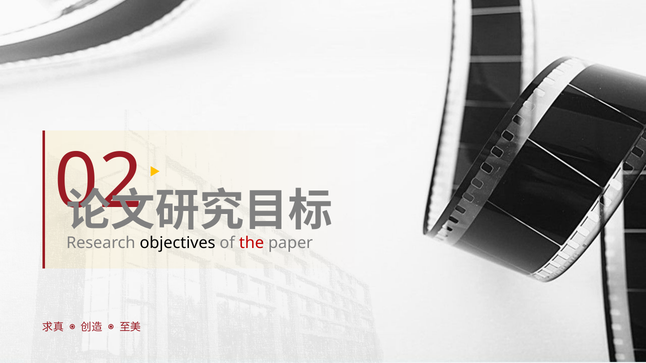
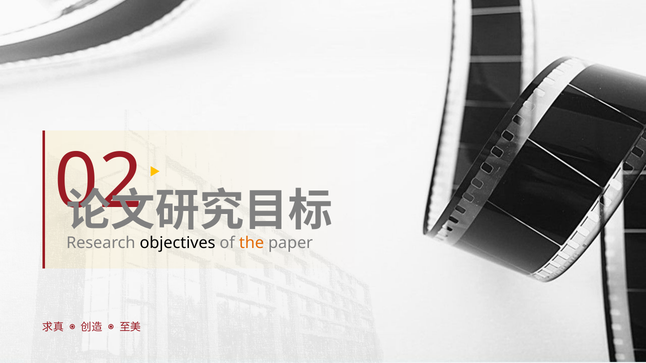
the colour: red -> orange
